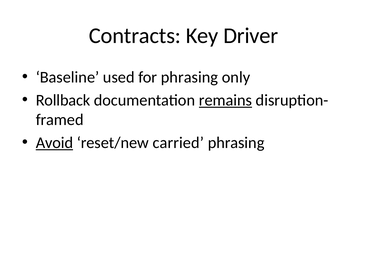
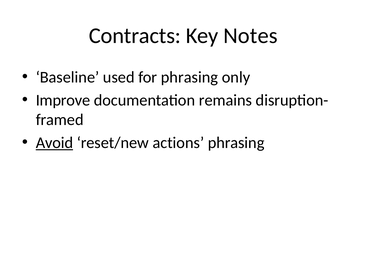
Driver: Driver -> Notes
Rollback: Rollback -> Improve
remains underline: present -> none
carried: carried -> actions
